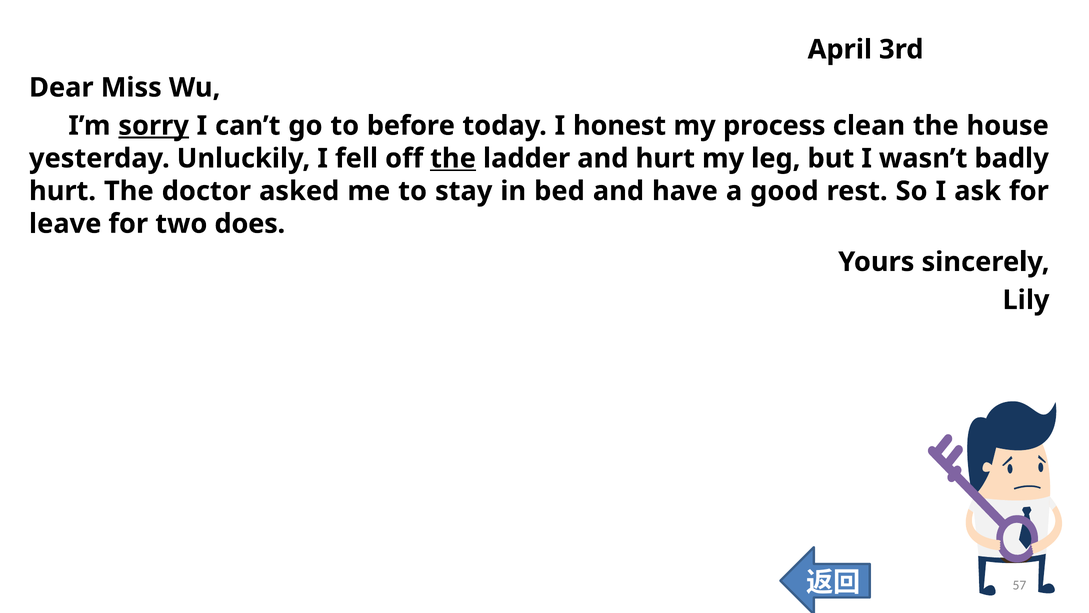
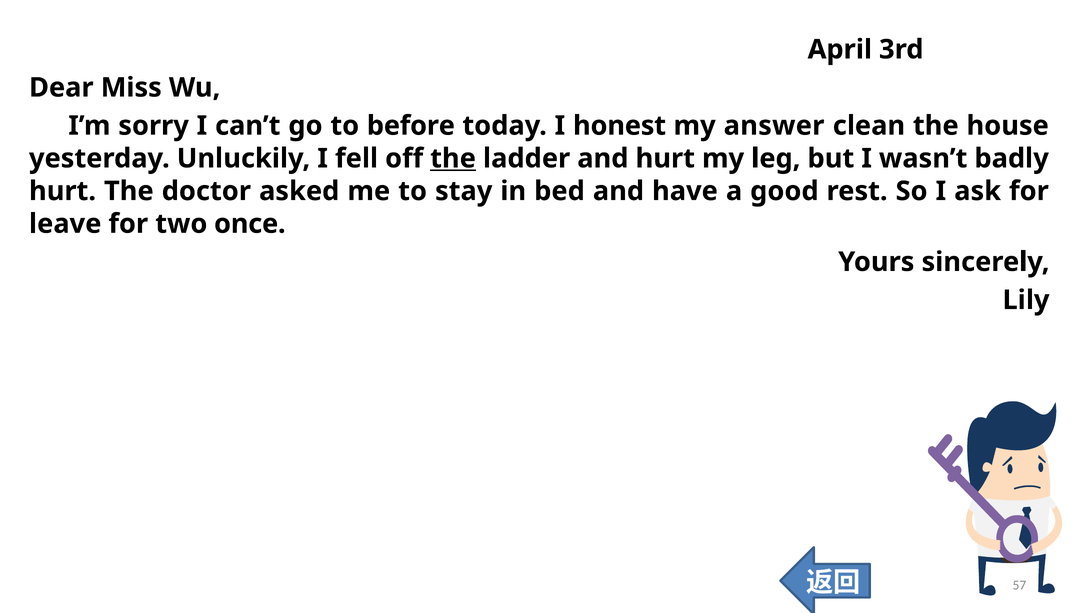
sorry underline: present -> none
process: process -> answer
does: does -> once
